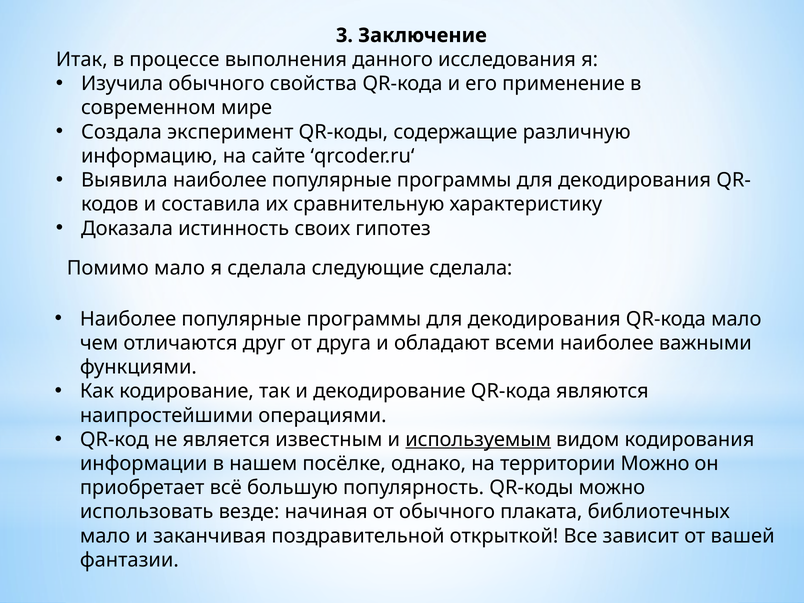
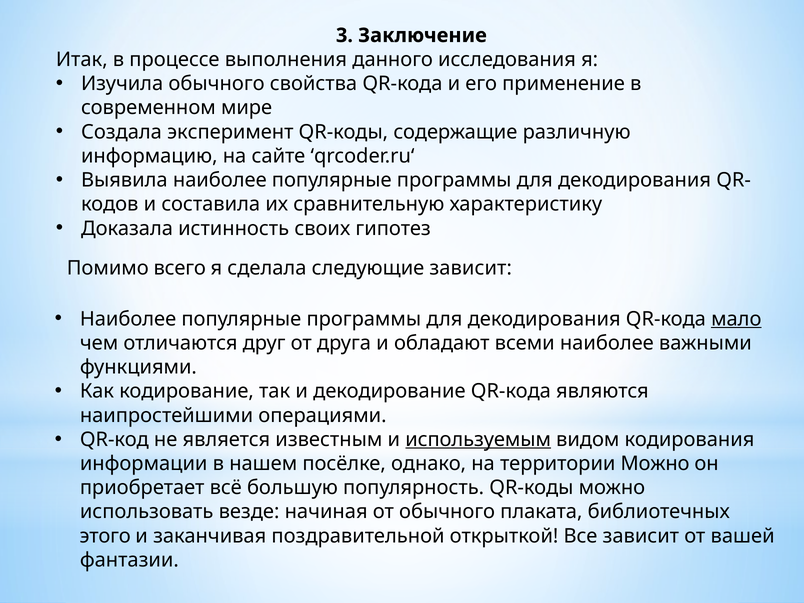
Помимо мало: мало -> всего
следующие сделала: сделала -> зависит
мало at (736, 319) underline: none -> present
мало at (105, 536): мало -> этого
